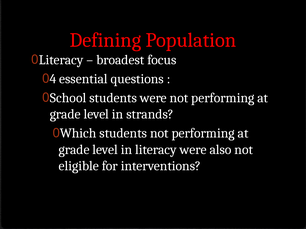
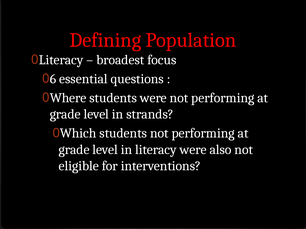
4: 4 -> 6
School: School -> Where
